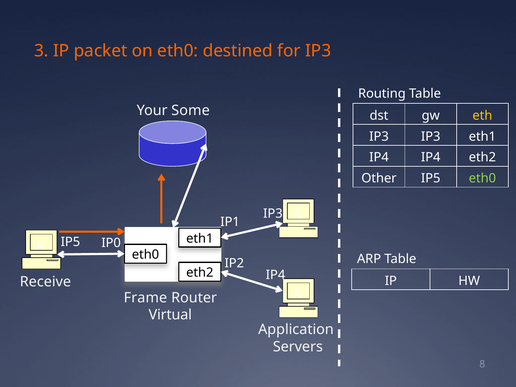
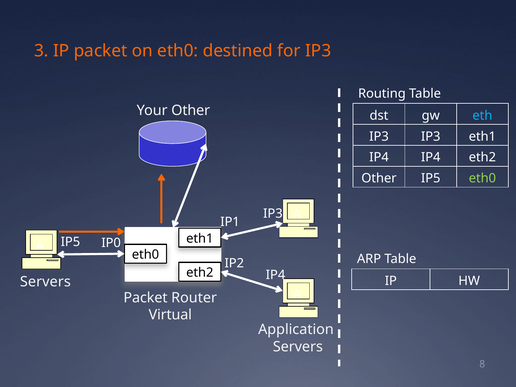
Your Some: Some -> Other
eth colour: yellow -> light blue
Receive at (45, 282): Receive -> Servers
Frame at (145, 298): Frame -> Packet
